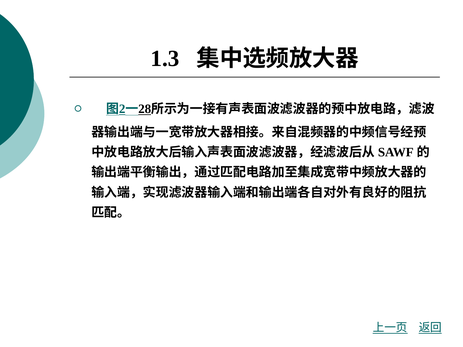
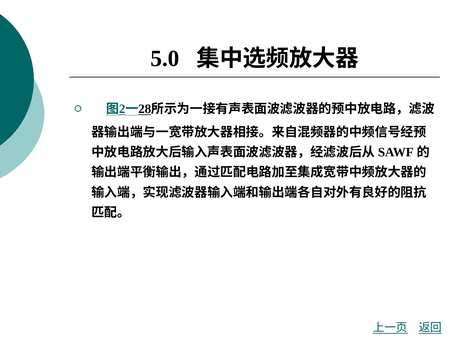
1.3: 1.3 -> 5.0
